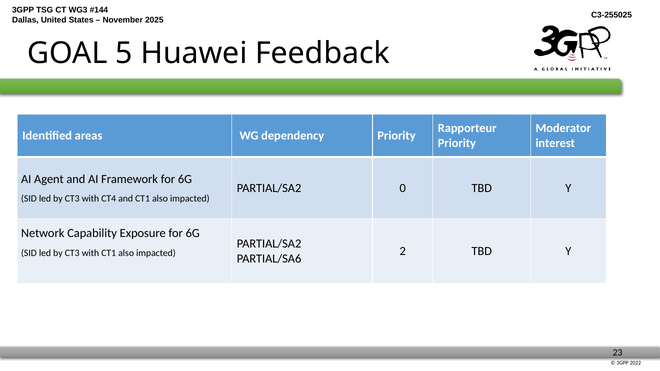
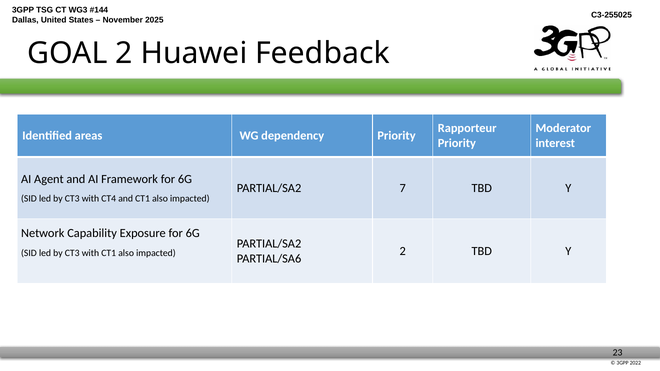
GOAL 5: 5 -> 2
0: 0 -> 7
